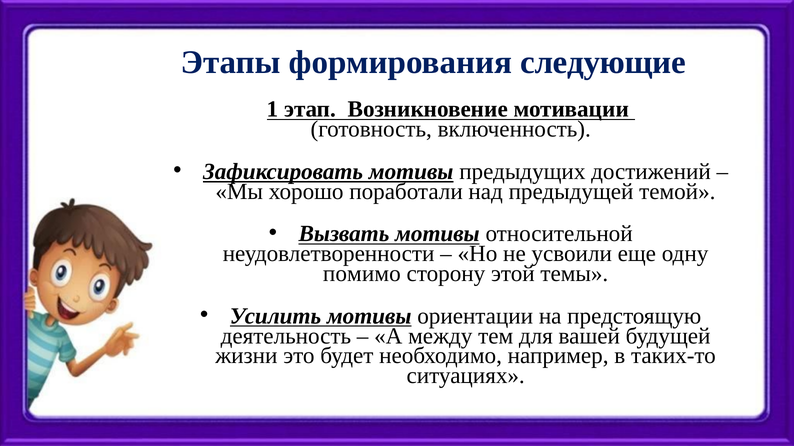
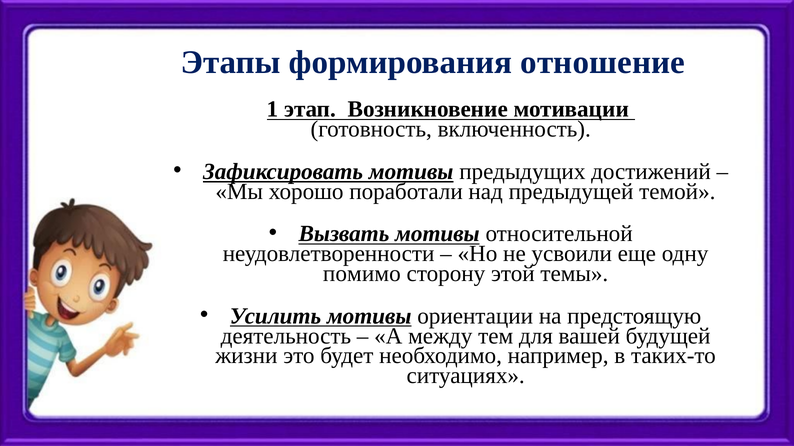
следующие: следующие -> отношение
